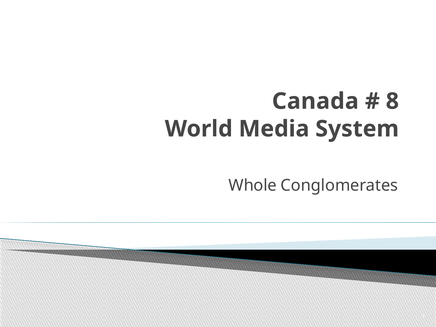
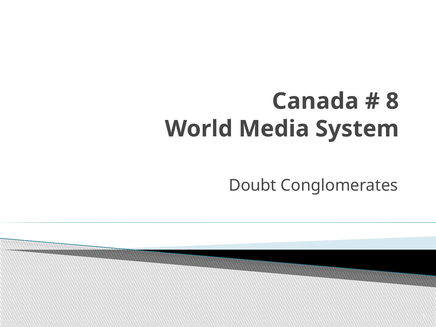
Whole: Whole -> Doubt
